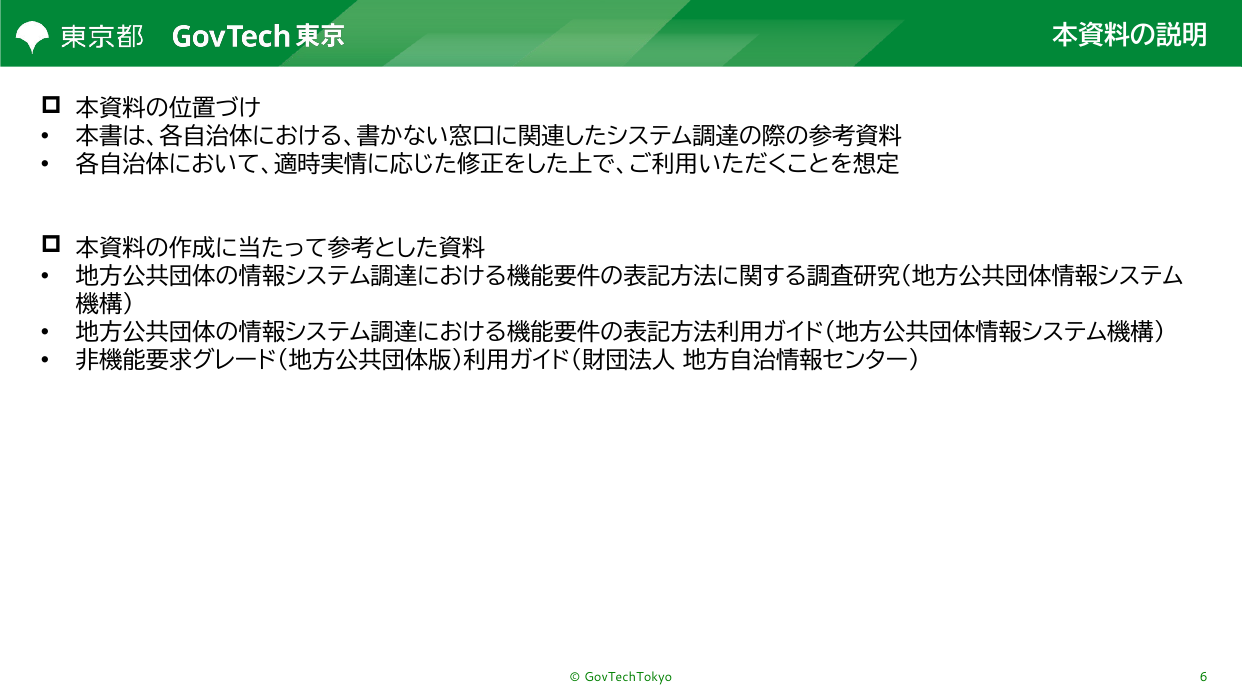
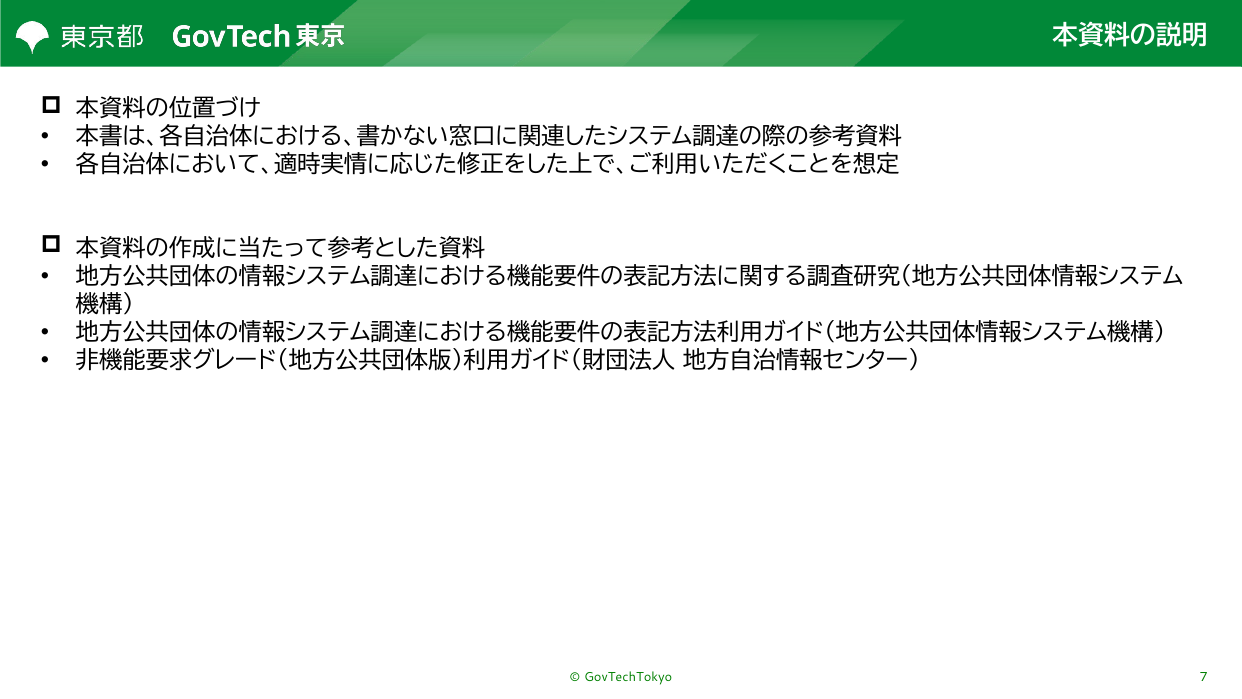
6: 6 -> 7
